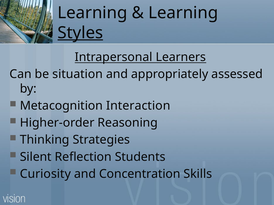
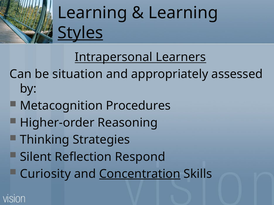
Interaction: Interaction -> Procedures
Students: Students -> Respond
Concentration underline: none -> present
